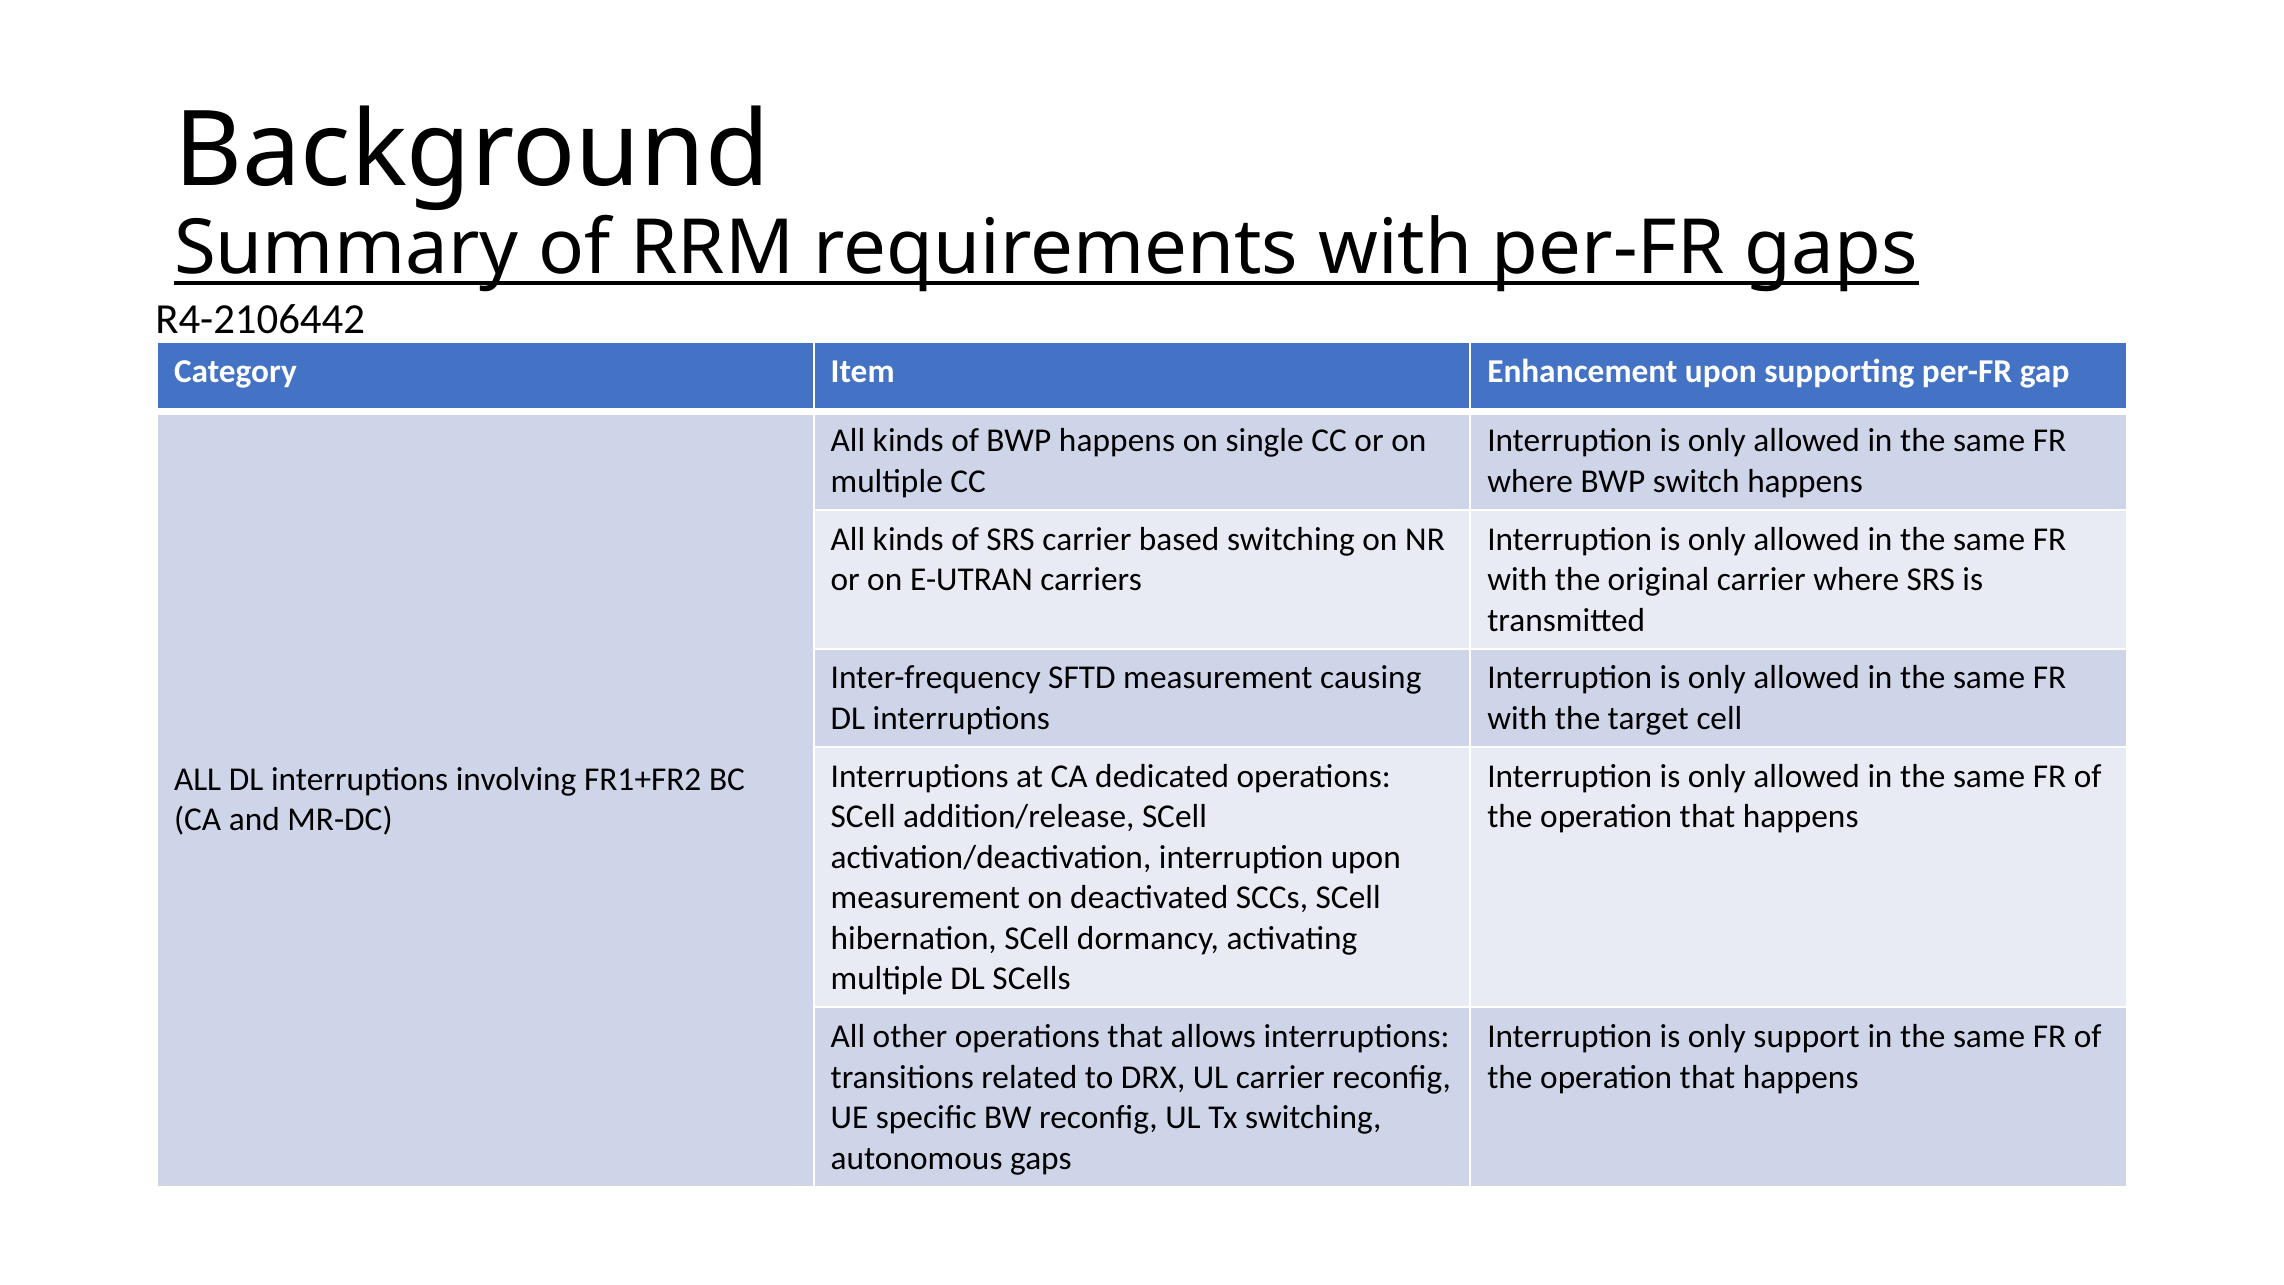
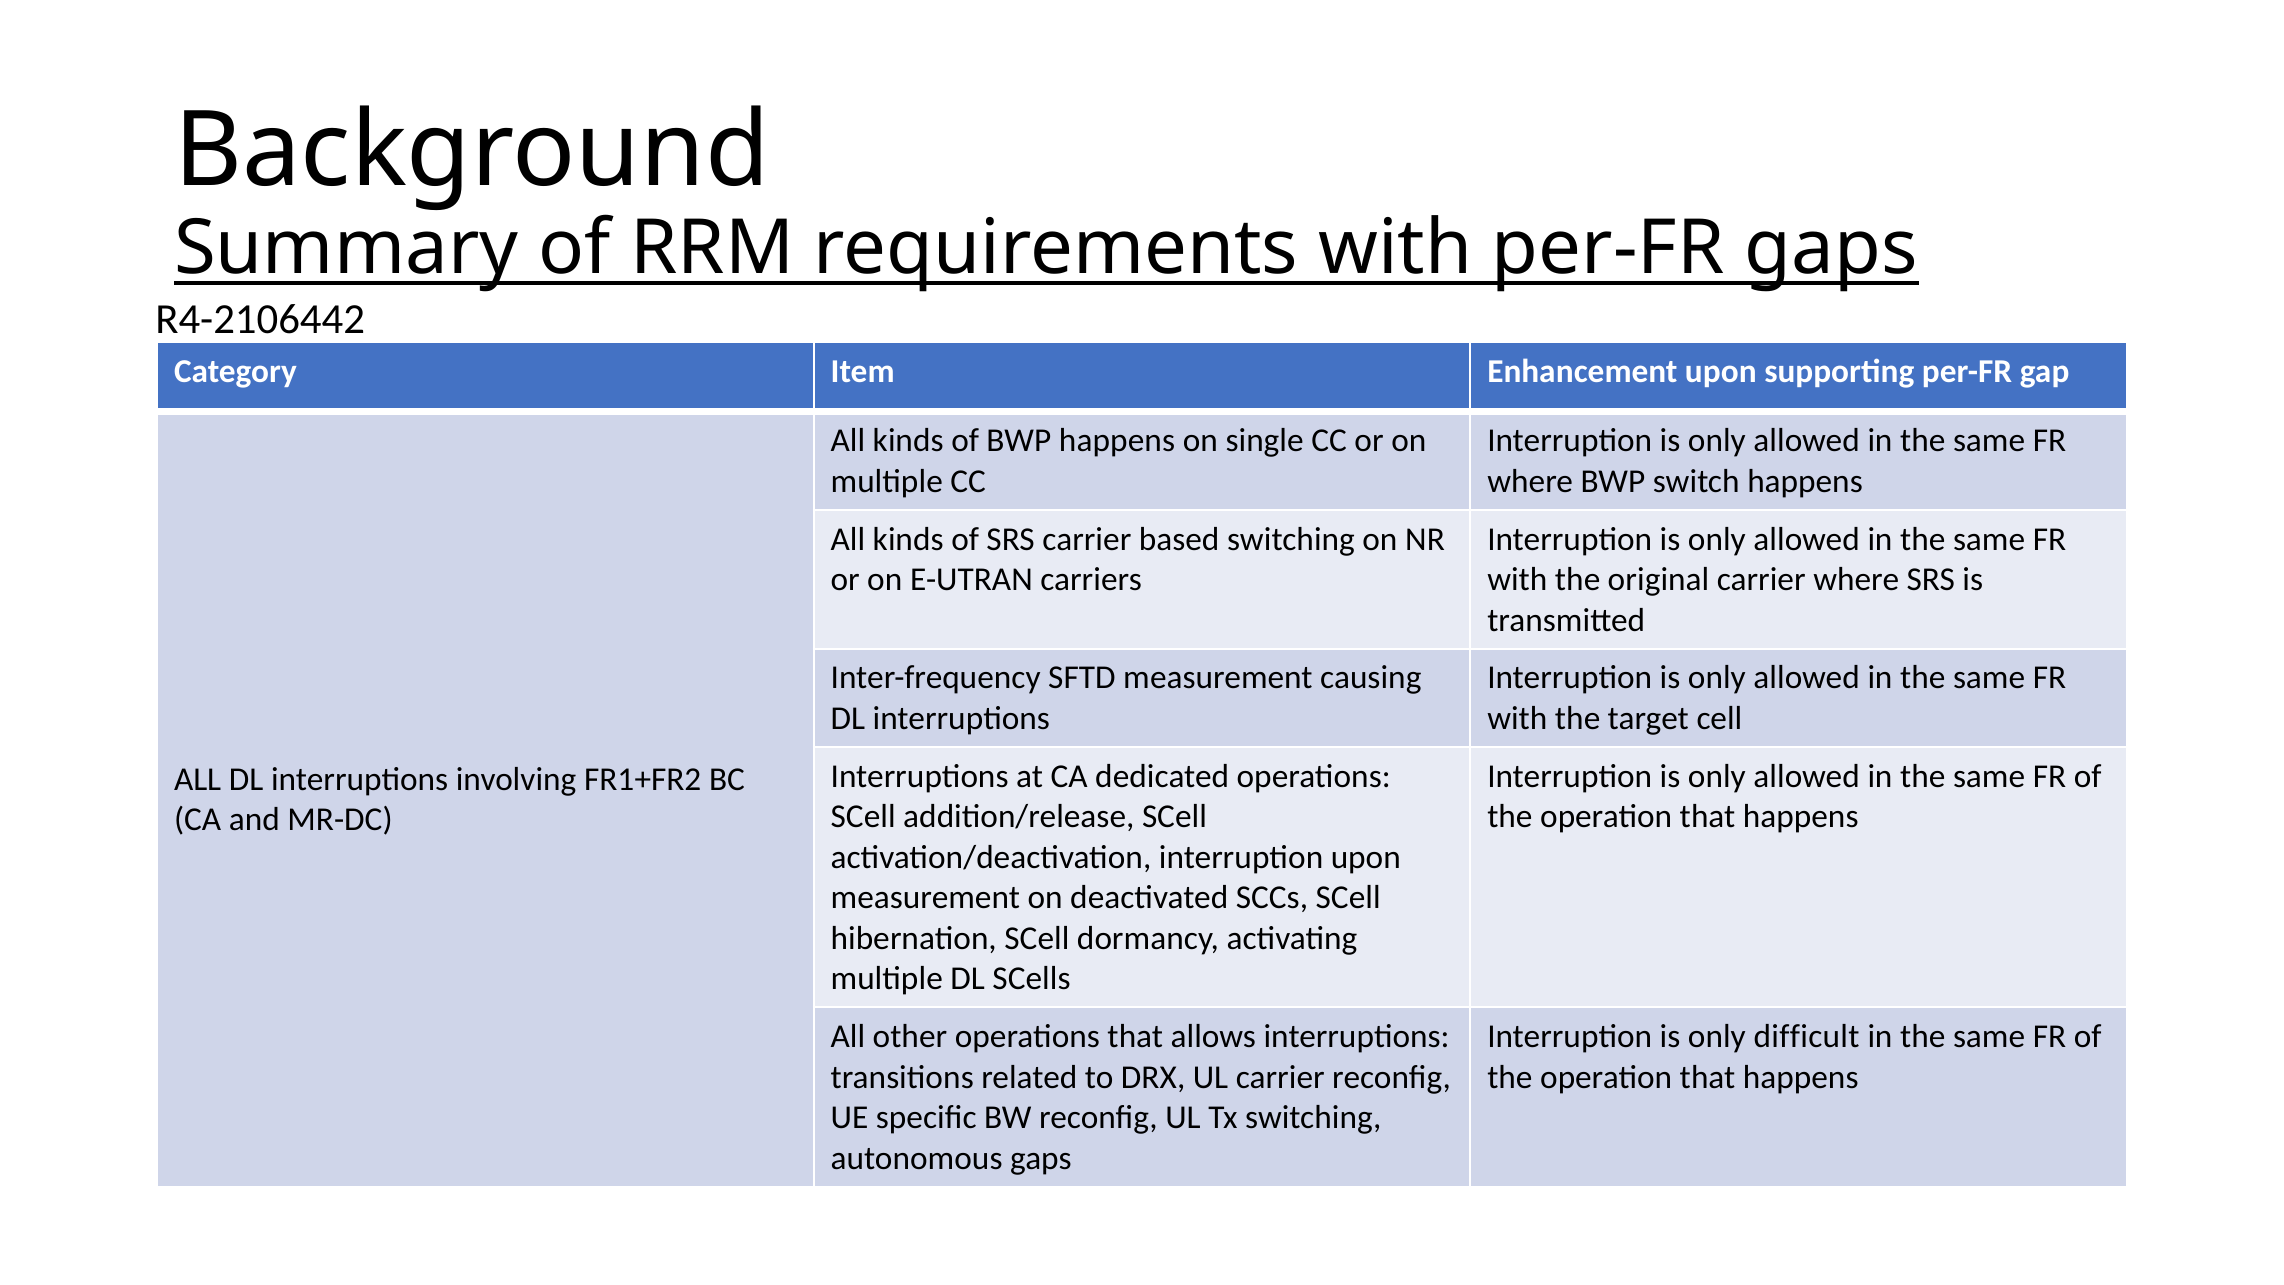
support: support -> difficult
